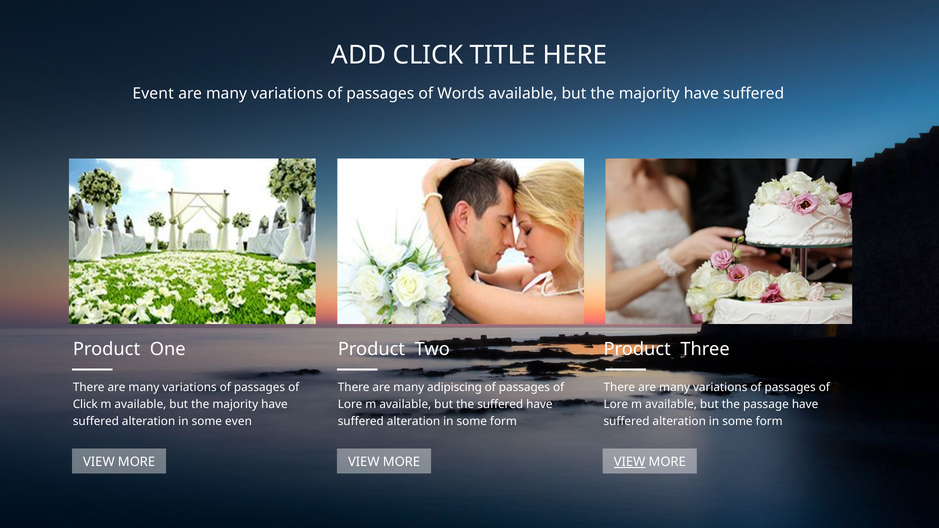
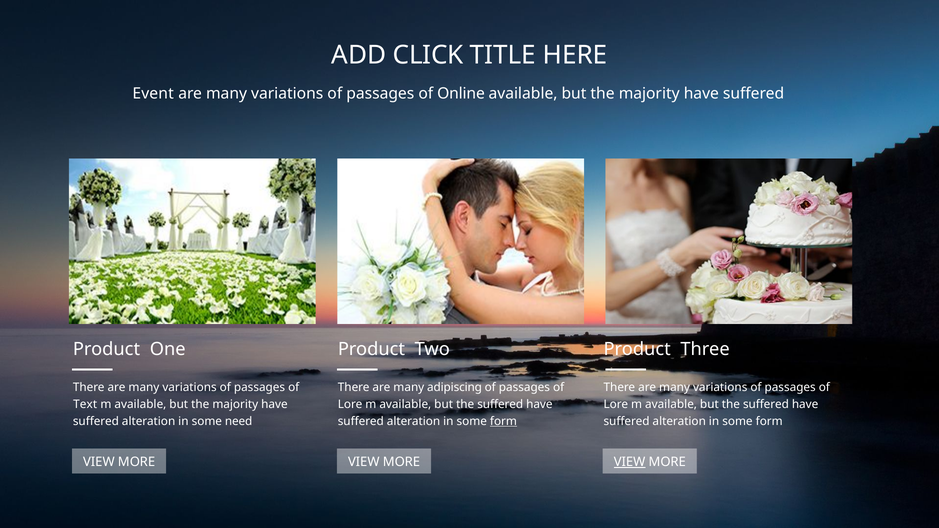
Words: Words -> Online
Click at (85, 405): Click -> Text
passage at (766, 405): passage -> suffered
even: even -> need
form at (503, 421) underline: none -> present
